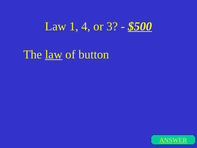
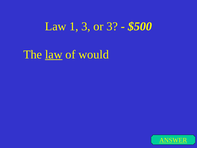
1 4: 4 -> 3
$500 underline: present -> none
button: button -> would
